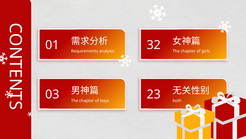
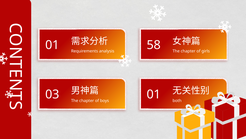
32: 32 -> 58
boys 23: 23 -> 01
